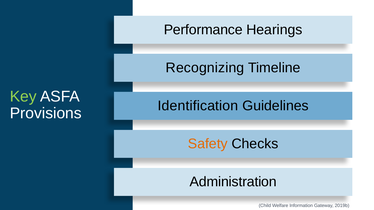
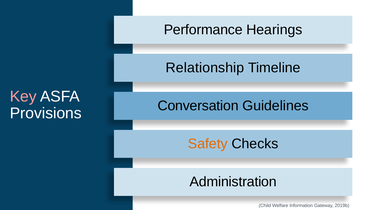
Recognizing: Recognizing -> Relationship
Key colour: light green -> pink
Identification: Identification -> Conversation
